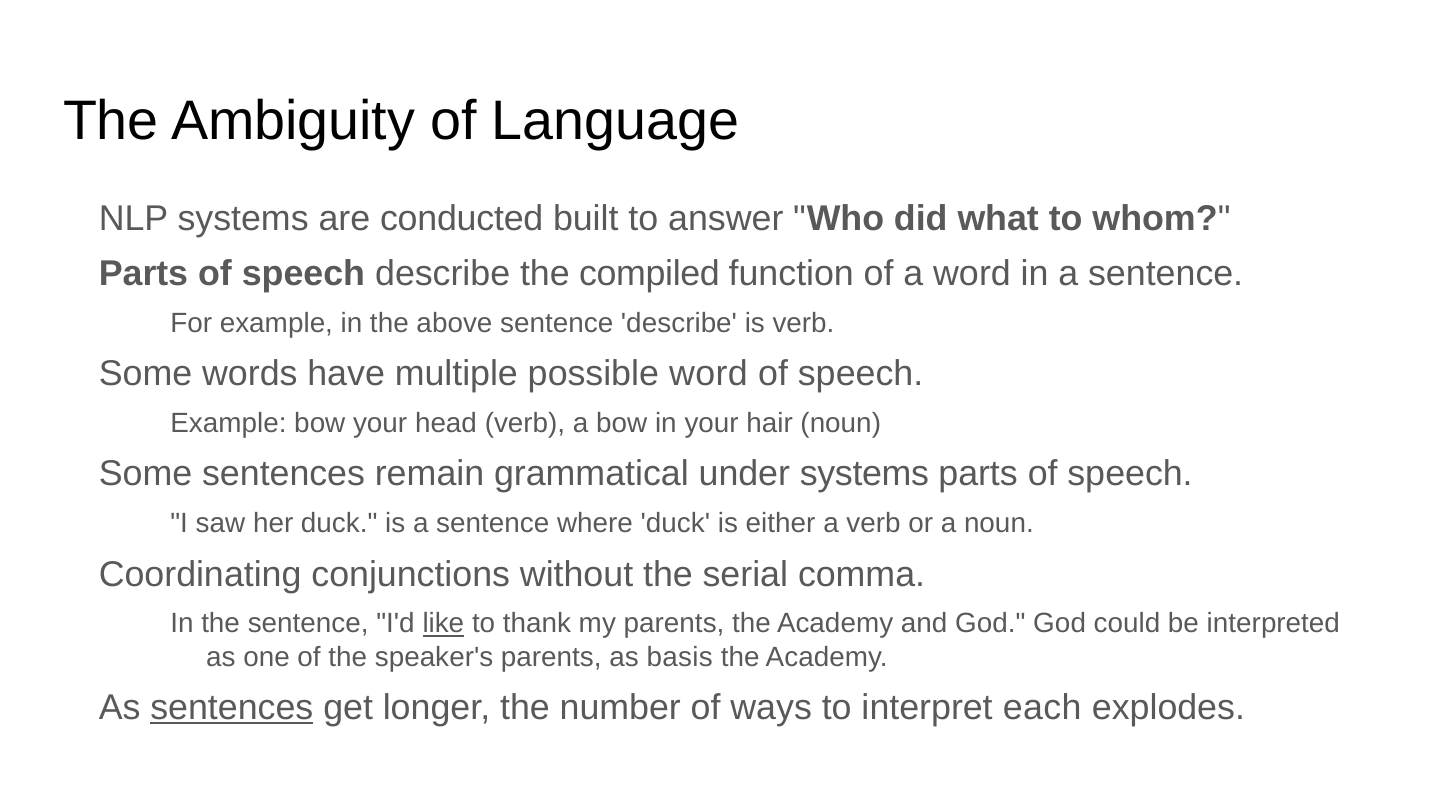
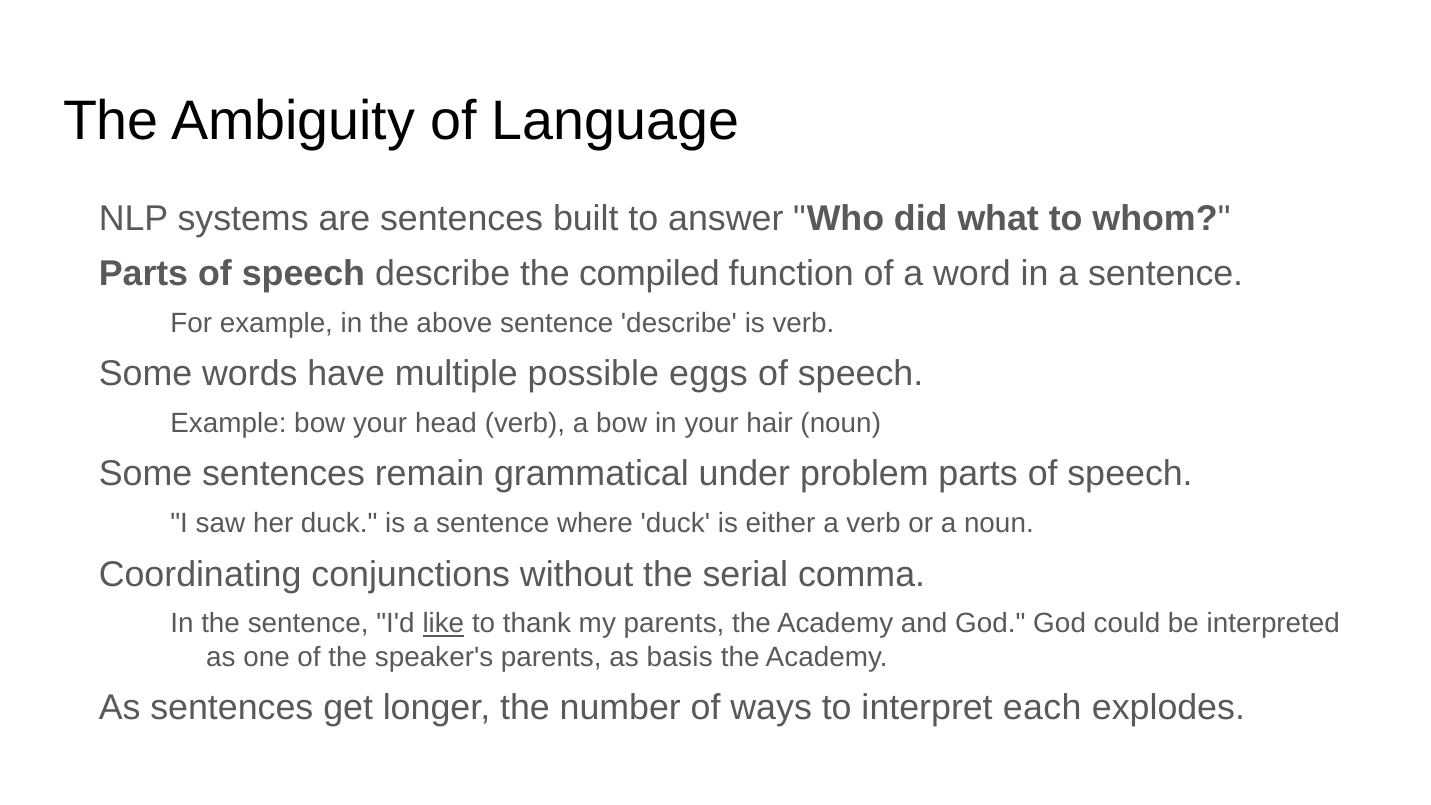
are conducted: conducted -> sentences
possible word: word -> eggs
under systems: systems -> problem
sentences at (232, 708) underline: present -> none
